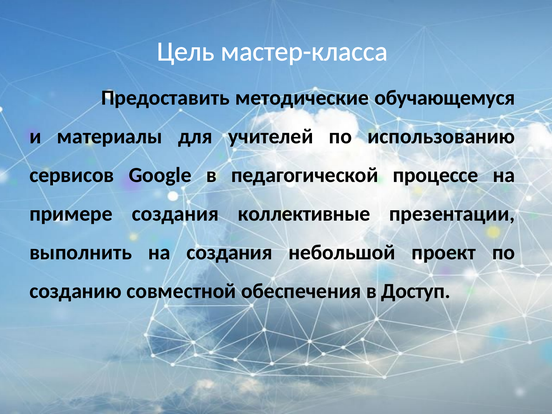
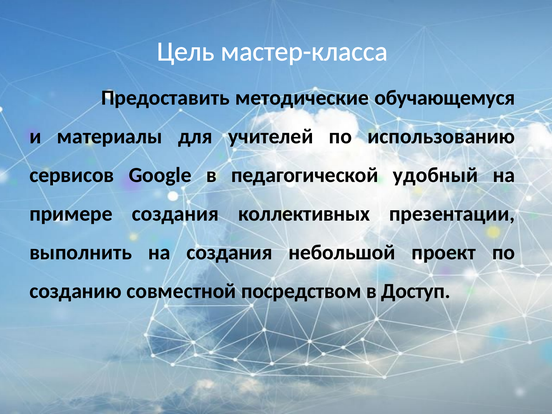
процессе: процессе -> удобный
коллективные: коллективные -> коллективных
обеспечения: обеспечения -> посредством
